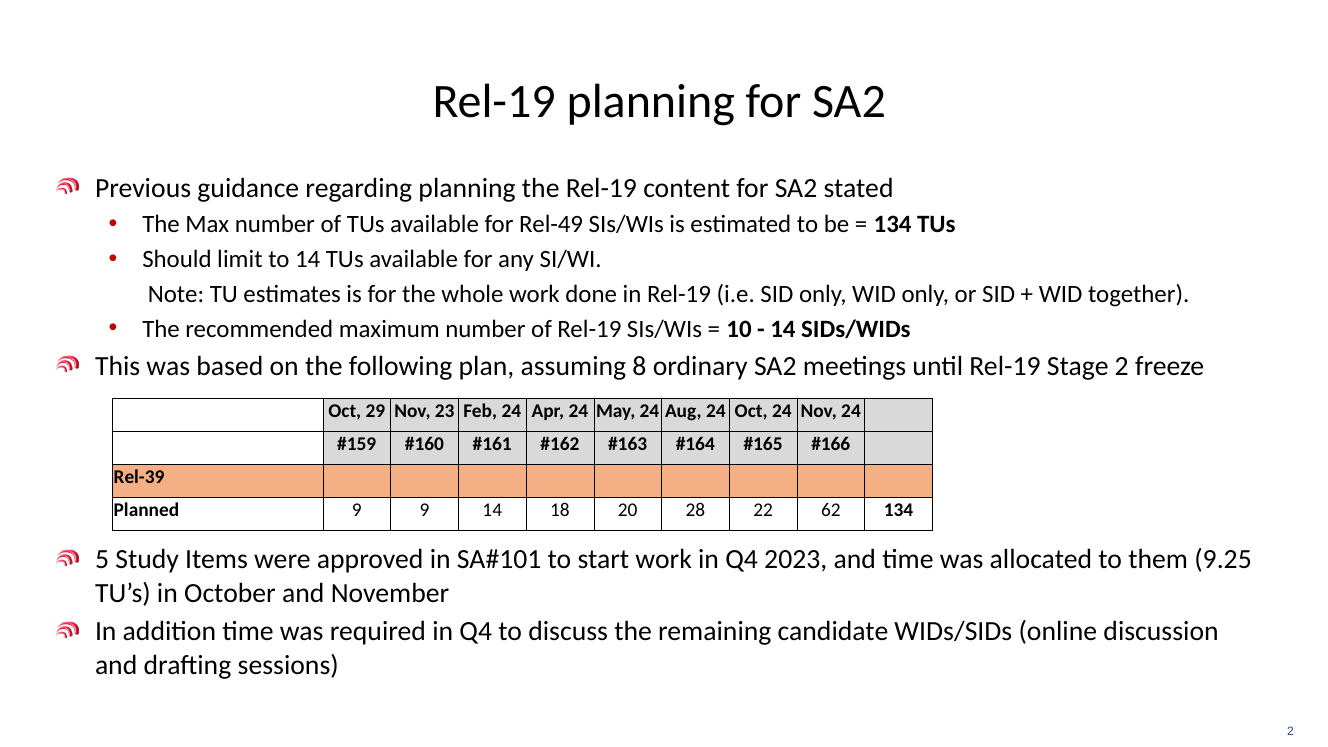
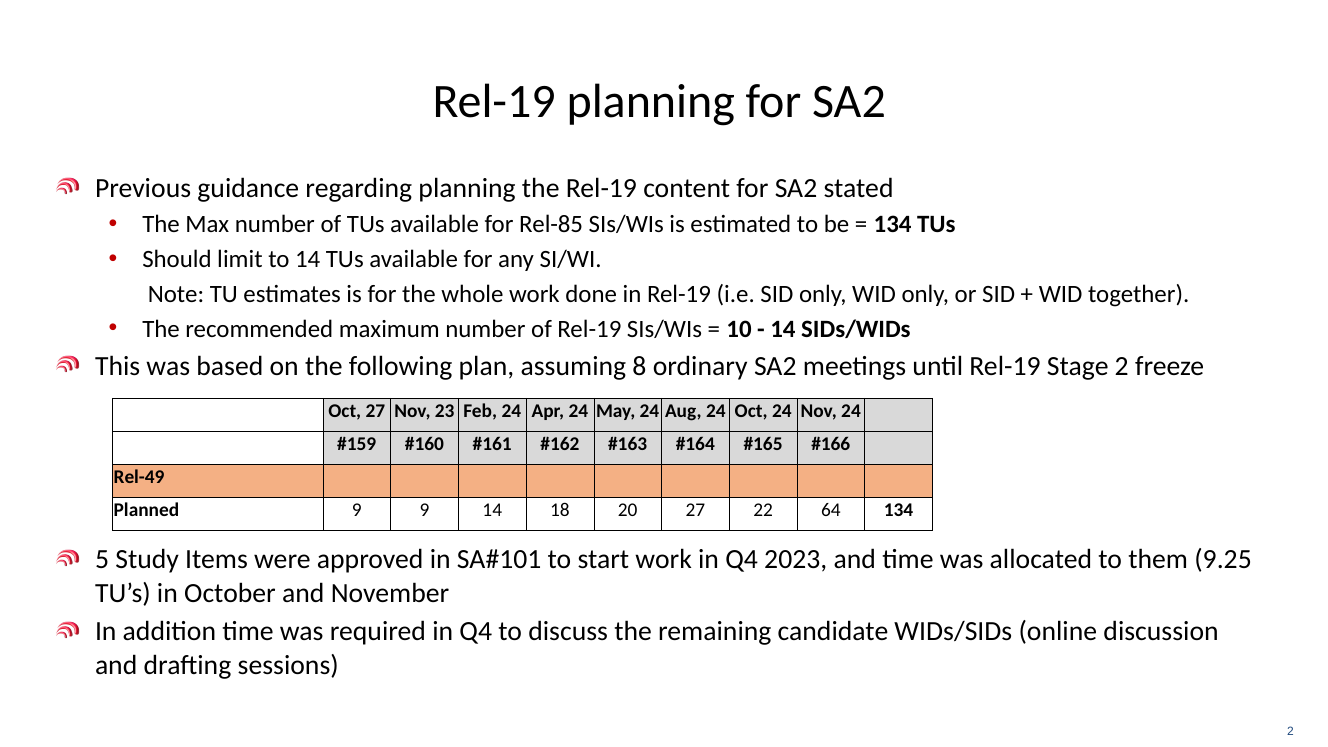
Rel-49: Rel-49 -> Rel-85
Oct 29: 29 -> 27
Rel-39: Rel-39 -> Rel-49
20 28: 28 -> 27
62: 62 -> 64
